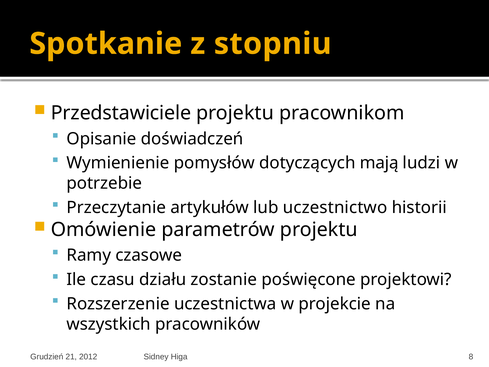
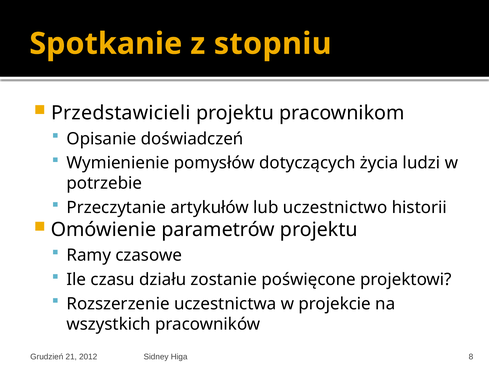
Przedstawiciele: Przedstawiciele -> Przedstawicieli
mają: mają -> życia
